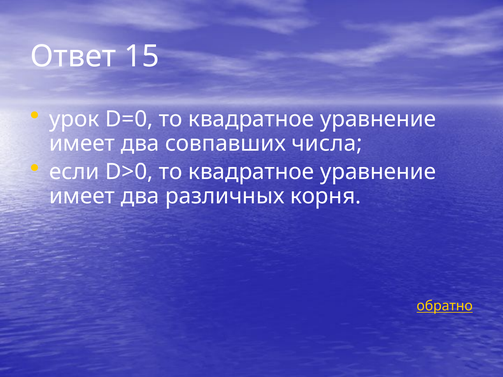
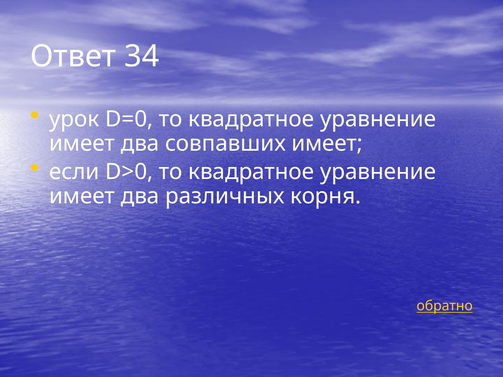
15: 15 -> 34
совпавших числа: числа -> имеет
